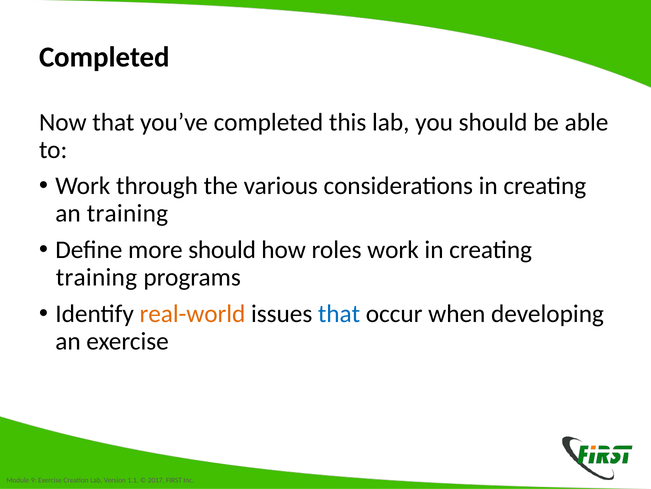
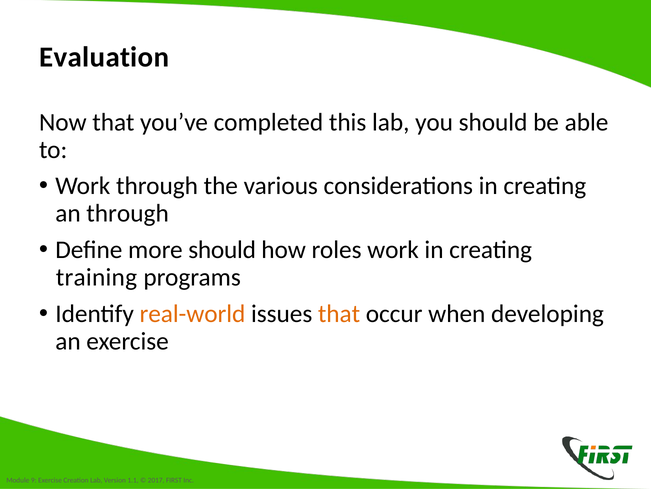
Completed at (105, 57): Completed -> Evaluation
an training: training -> through
that at (339, 313) colour: blue -> orange
